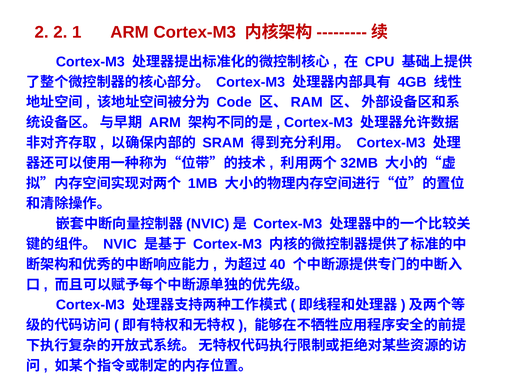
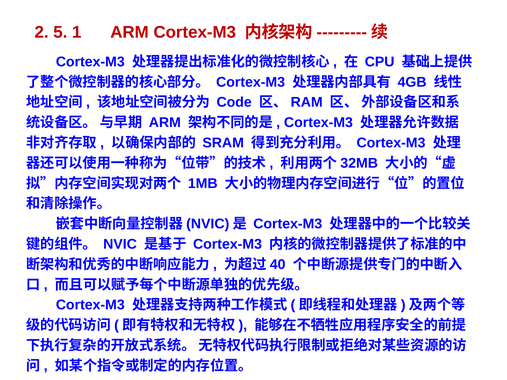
2 2: 2 -> 5
